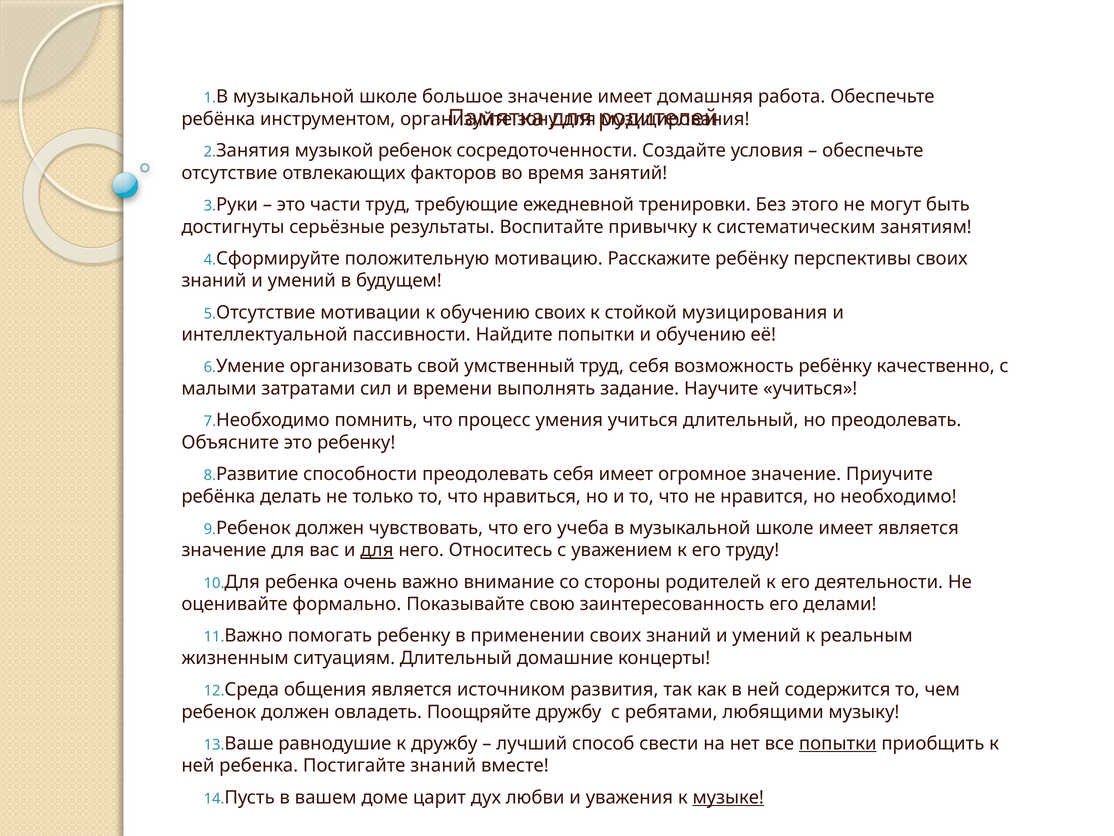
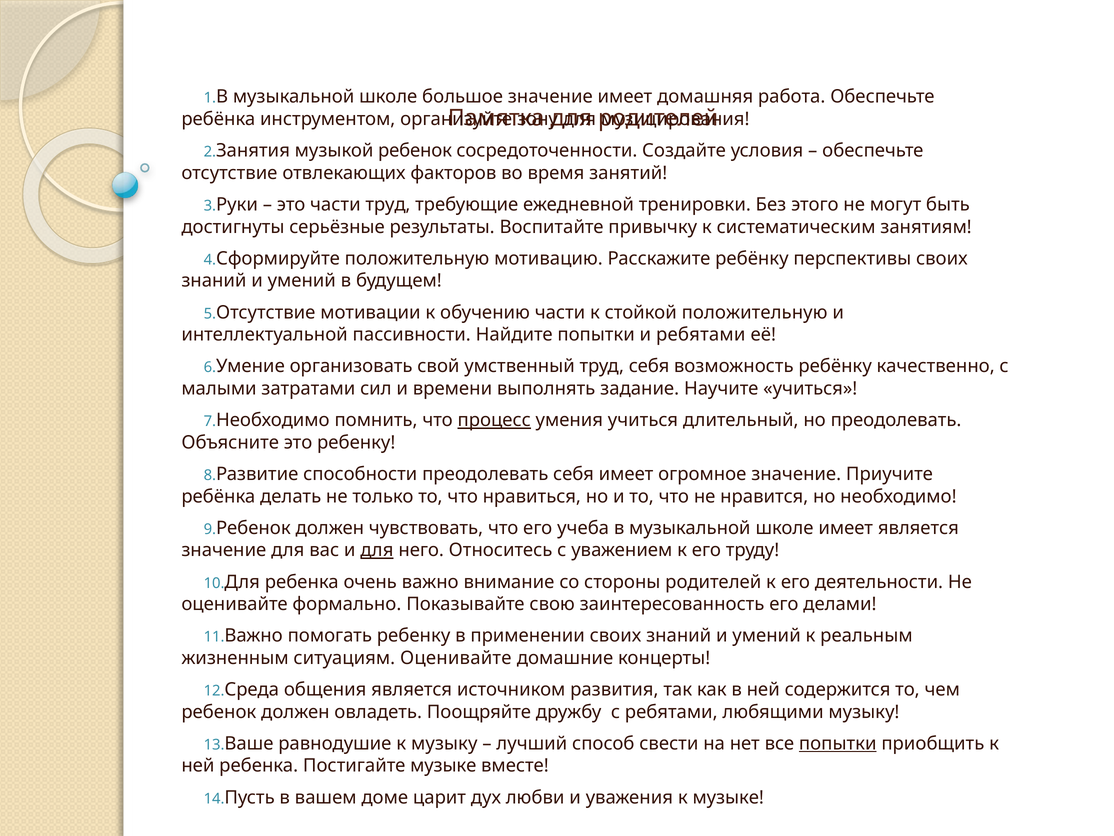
обучению своих: своих -> части
стойкой музицирования: музицирования -> положительную
и обучению: обучению -> ребятами
процесс underline: none -> present
ситуациям Длительный: Длительный -> Оценивайте
к дружбу: дружбу -> музыку
Постигайте знаний: знаний -> музыке
музыке at (728, 797) underline: present -> none
